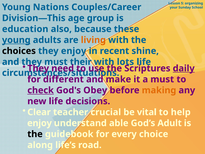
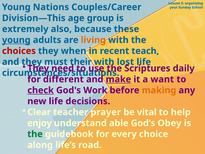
education: education -> extremely
choices colour: black -> red
they enjoy: enjoy -> when
shine: shine -> teach
lots: lots -> lost
daily underline: present -> none
make underline: none -> present
a must: must -> want
Obey: Obey -> Work
crucial: crucial -> prayer
Adult: Adult -> Obey
the at (35, 134) colour: black -> green
